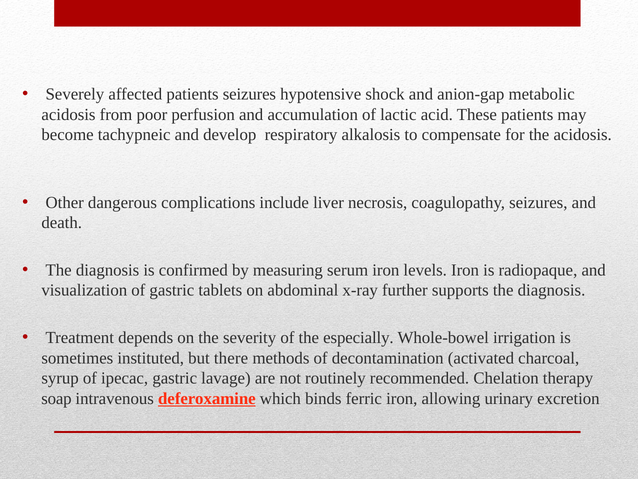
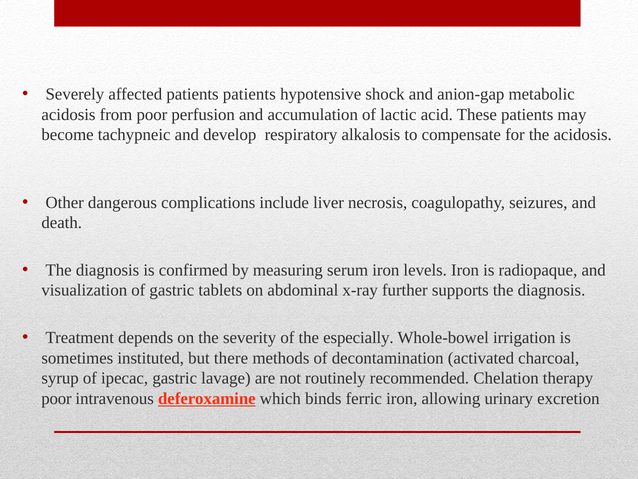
patients seizures: seizures -> patients
soap at (56, 398): soap -> poor
